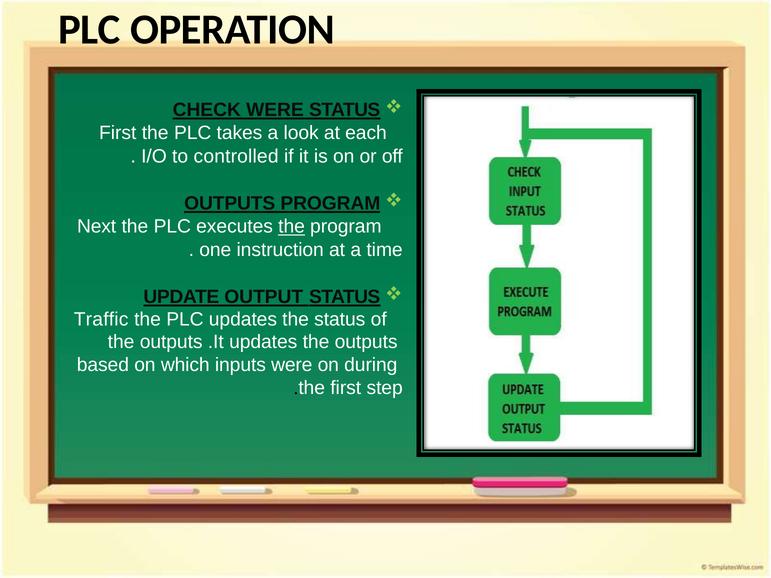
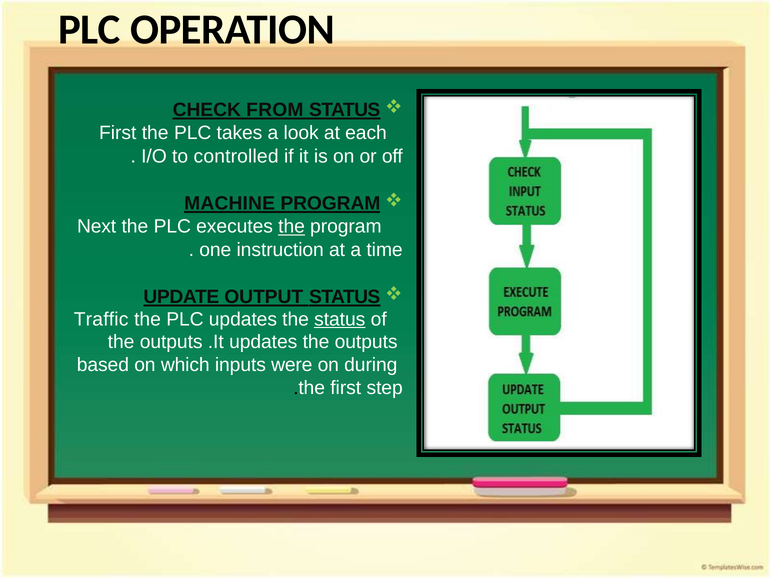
CHECK WERE: WERE -> FROM
OUTPUTS at (230, 204): OUTPUTS -> MACHINE
status at (340, 319) underline: none -> present
